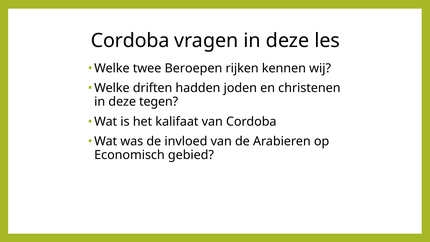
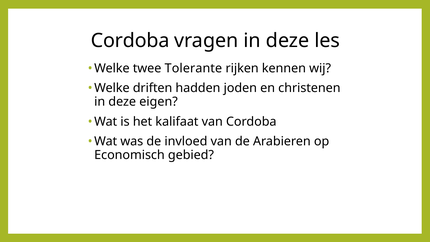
Beroepen: Beroepen -> Tolerante
tegen: tegen -> eigen
